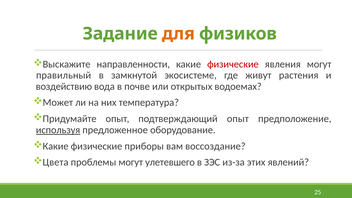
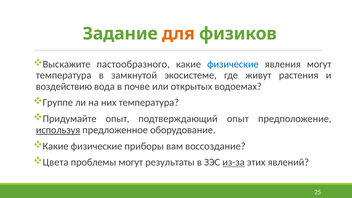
направленности: направленности -> пастообразного
физические at (233, 64) colour: red -> blue
правильный at (64, 75): правильный -> температура
Может: Может -> Группе
улетевшего: улетевшего -> результаты
из-за underline: none -> present
